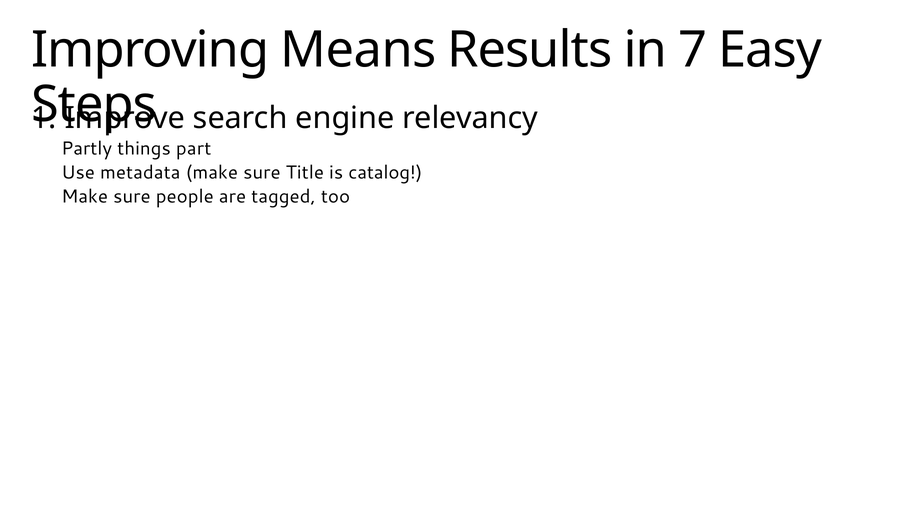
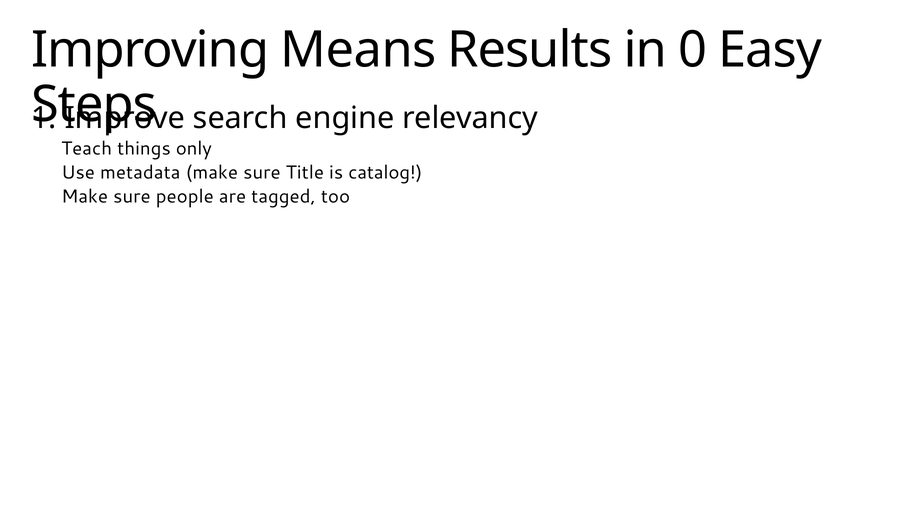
7: 7 -> 0
Partly: Partly -> Teach
part: part -> only
